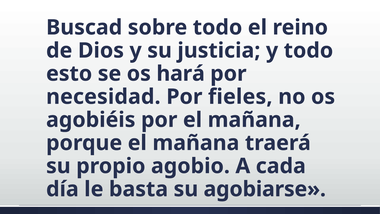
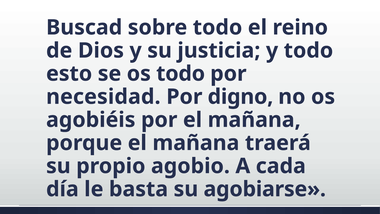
os hará: hará -> todo
fieles: fieles -> digno
